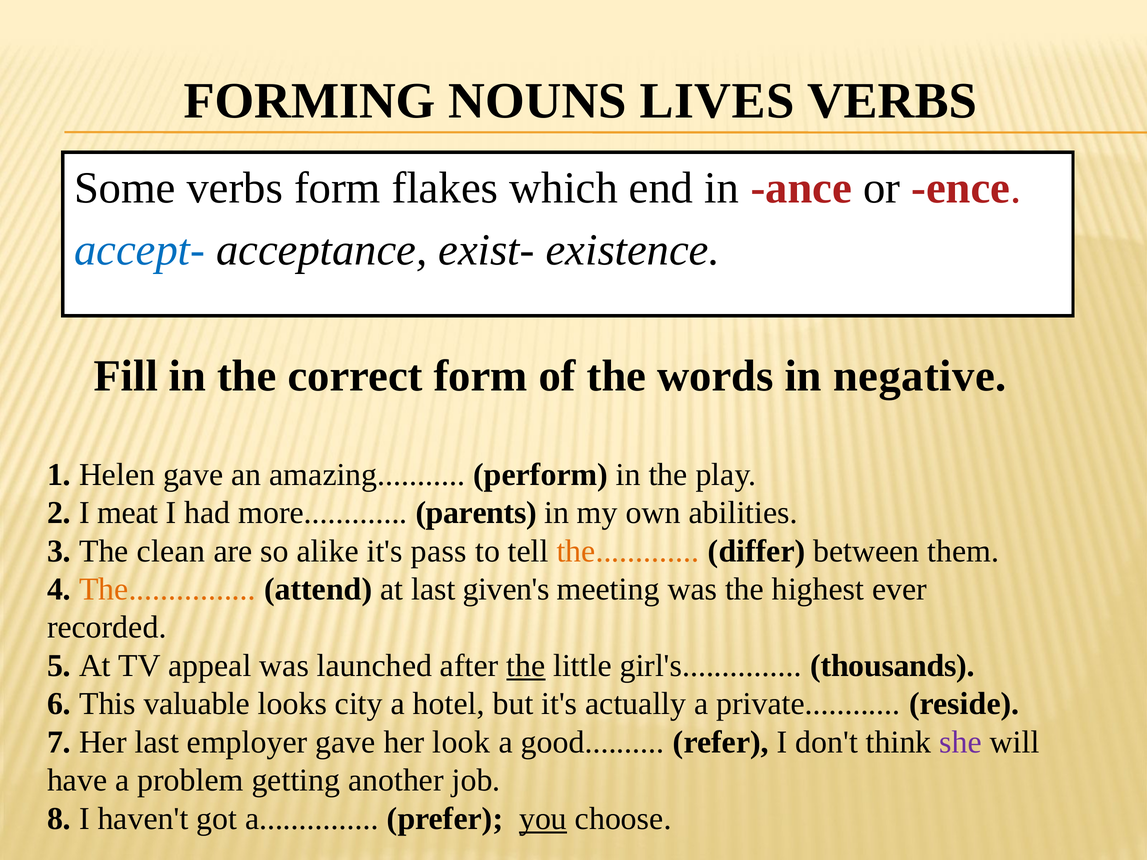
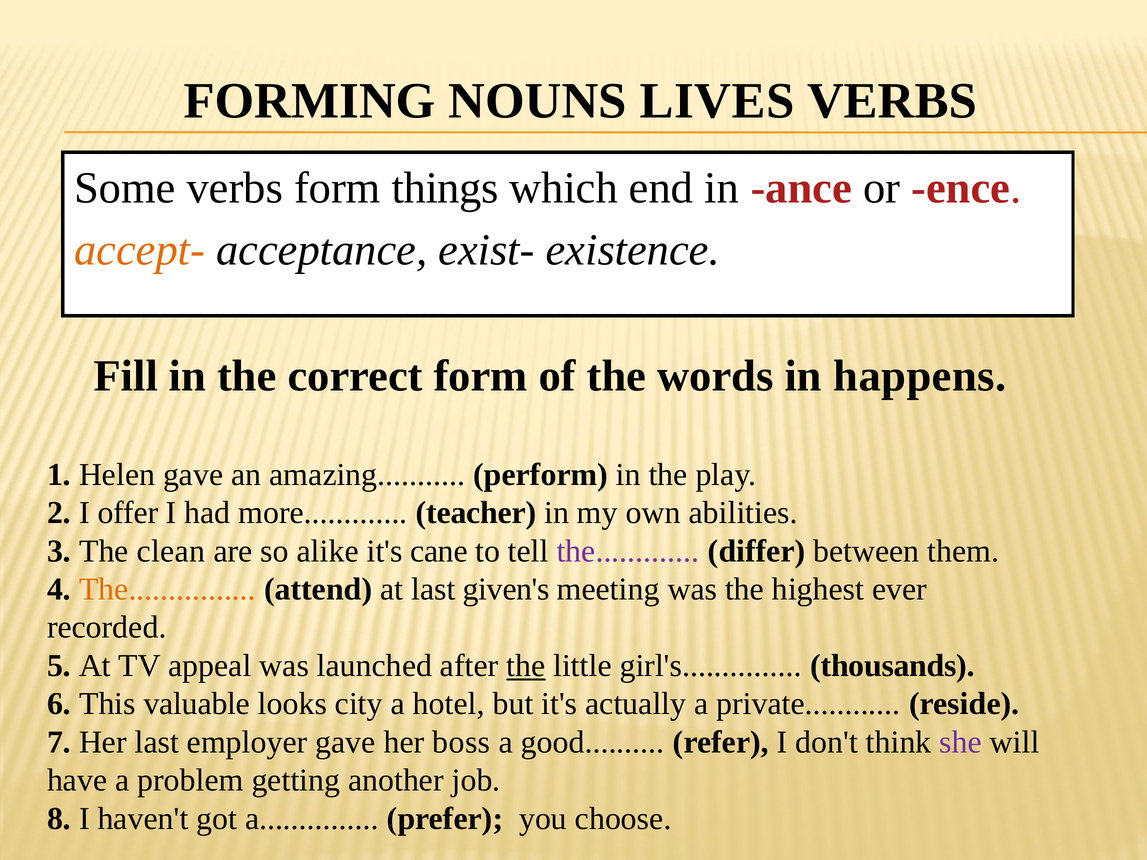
flakes: flakes -> things
accept- colour: blue -> orange
negative: negative -> happens
meat: meat -> offer
parents: parents -> teacher
pass: pass -> cane
the at (628, 551) colour: orange -> purple
look: look -> boss
you underline: present -> none
